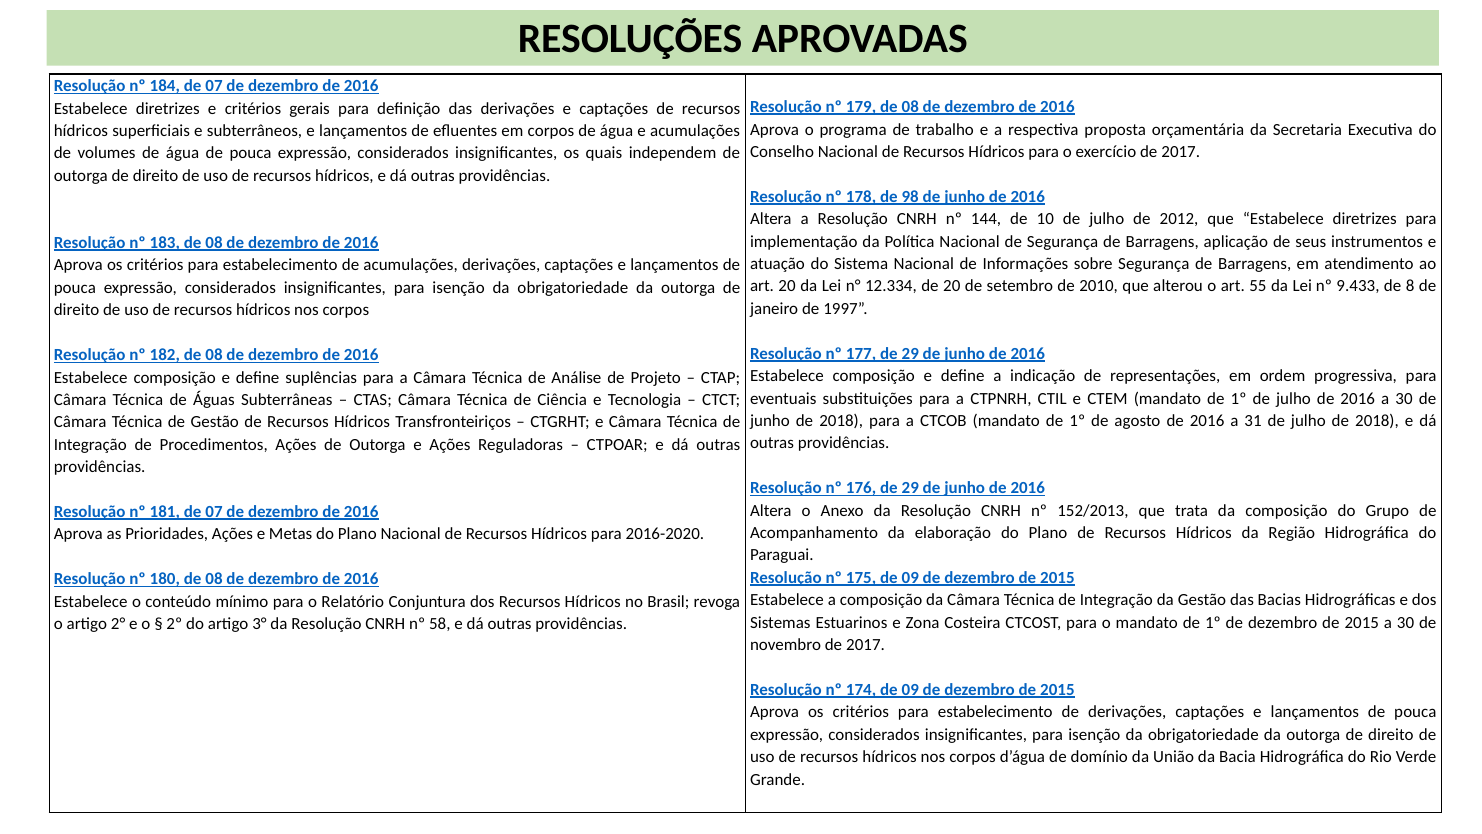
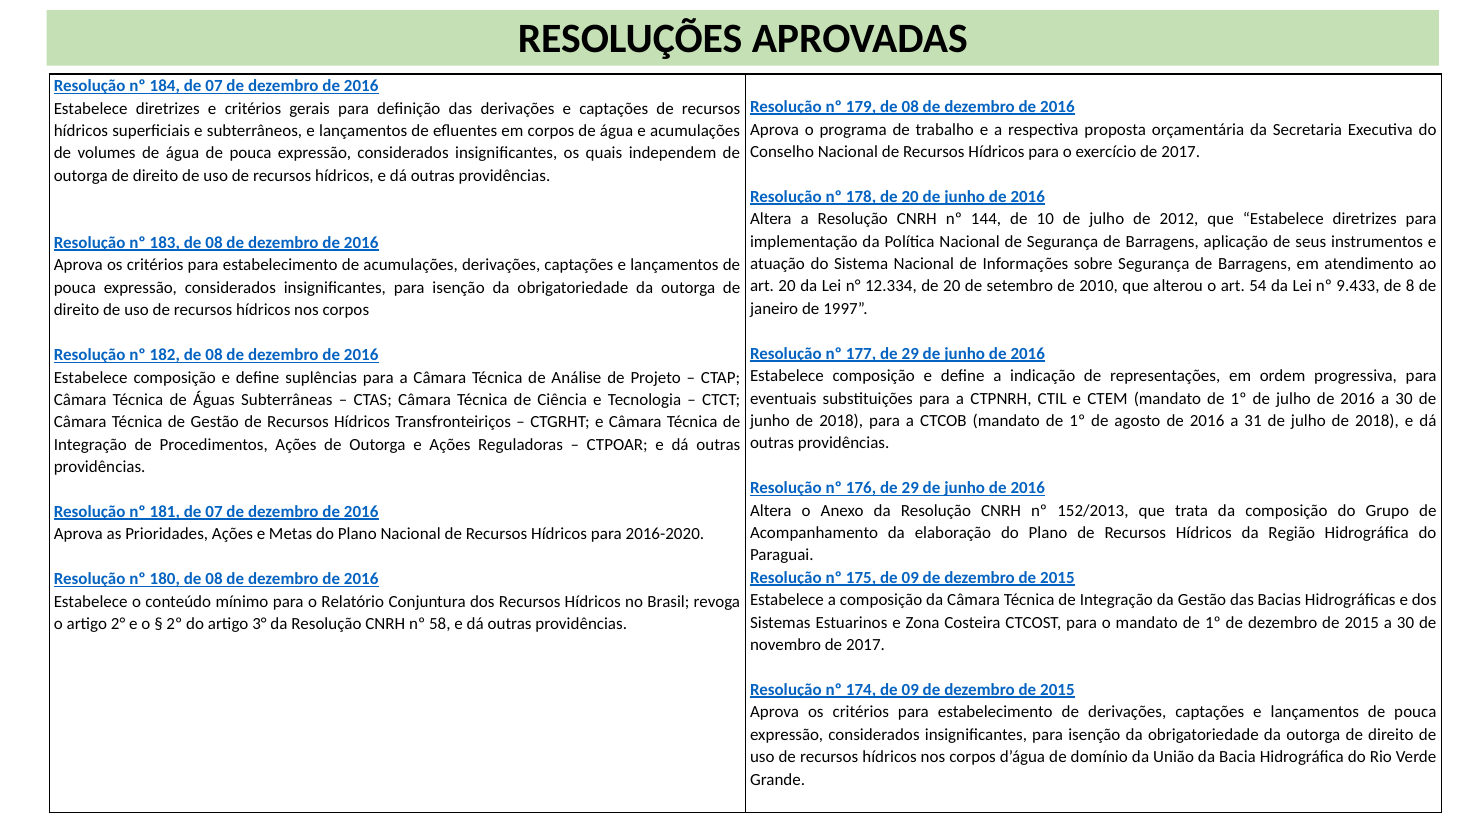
178 de 98: 98 -> 20
55: 55 -> 54
